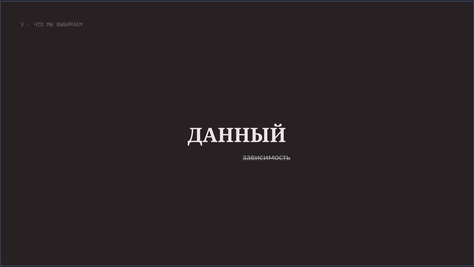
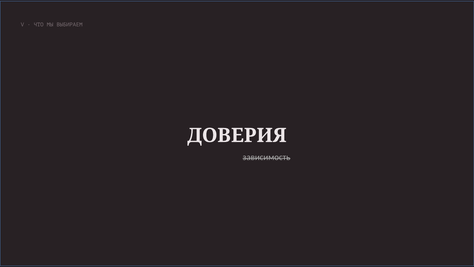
ДАННЫЙ: ДАННЫЙ -> ДОВЕРИЯ
